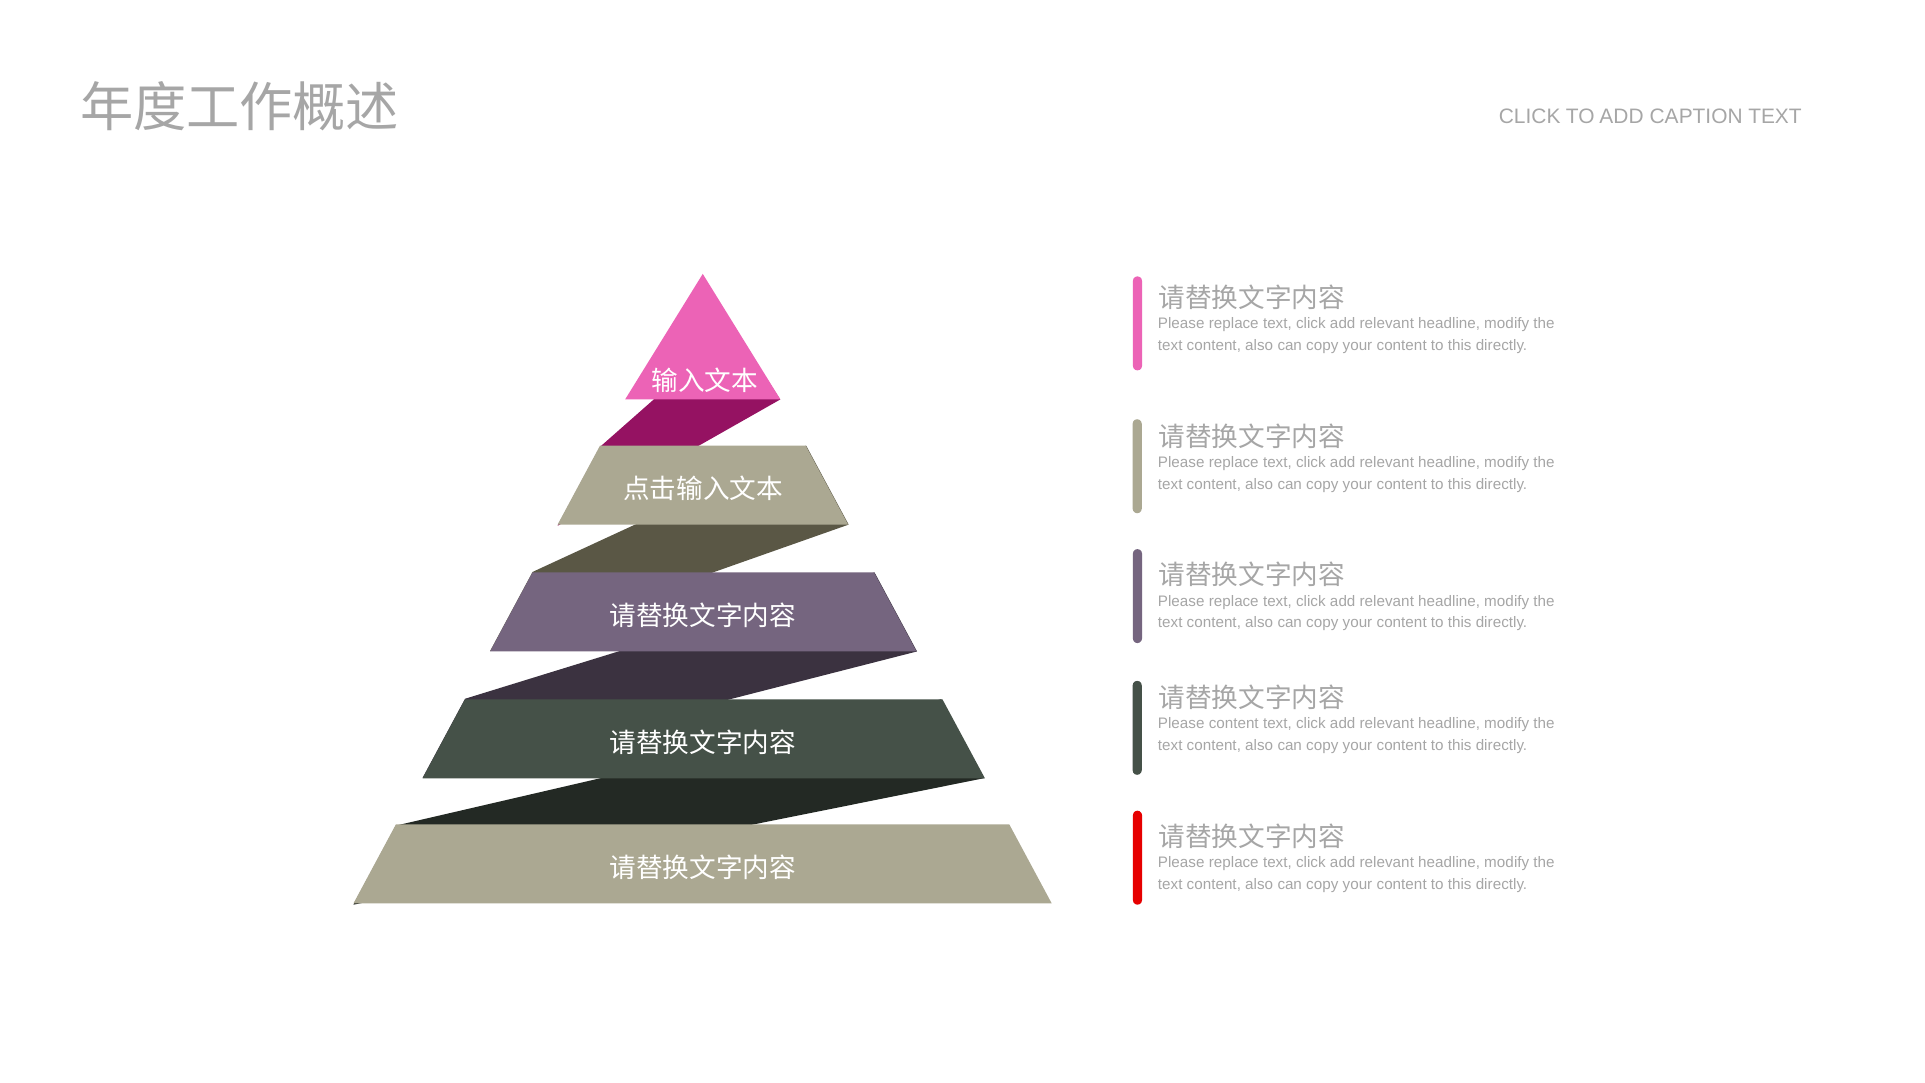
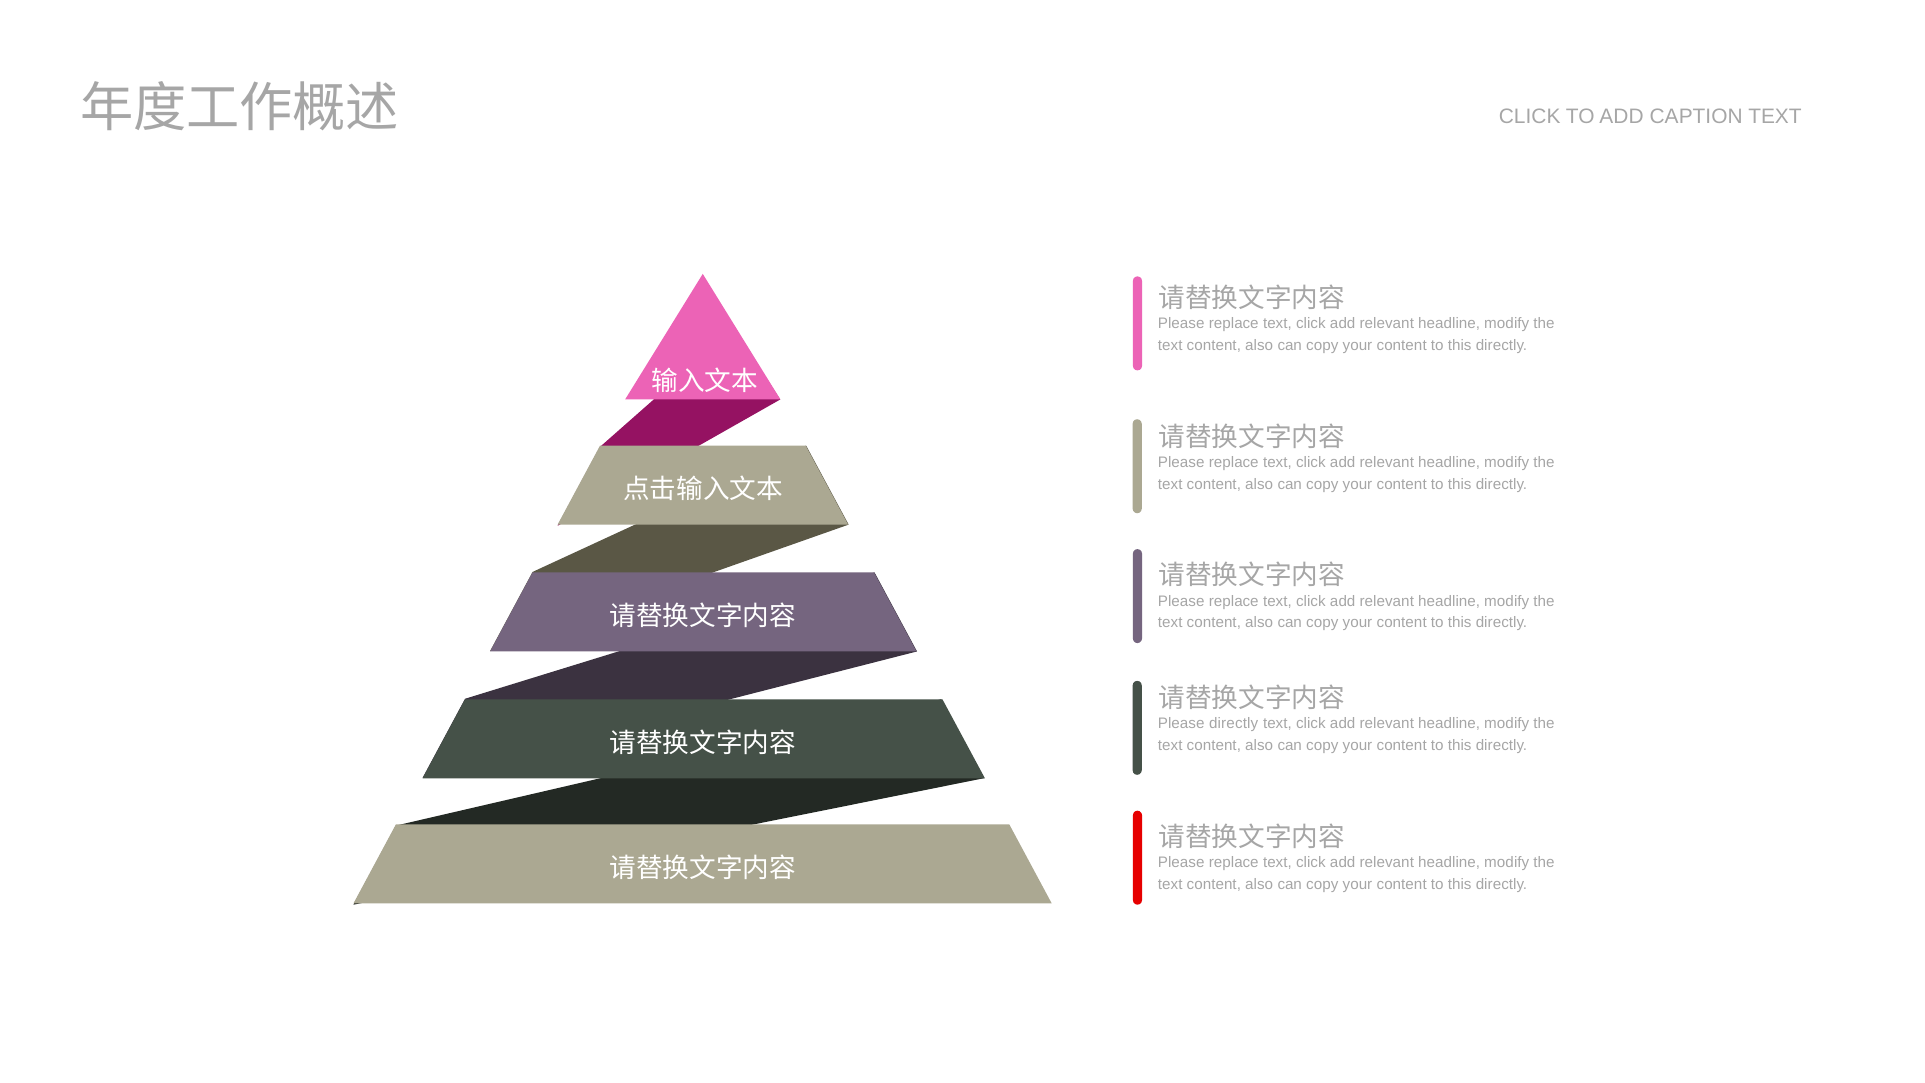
Please content: content -> directly
